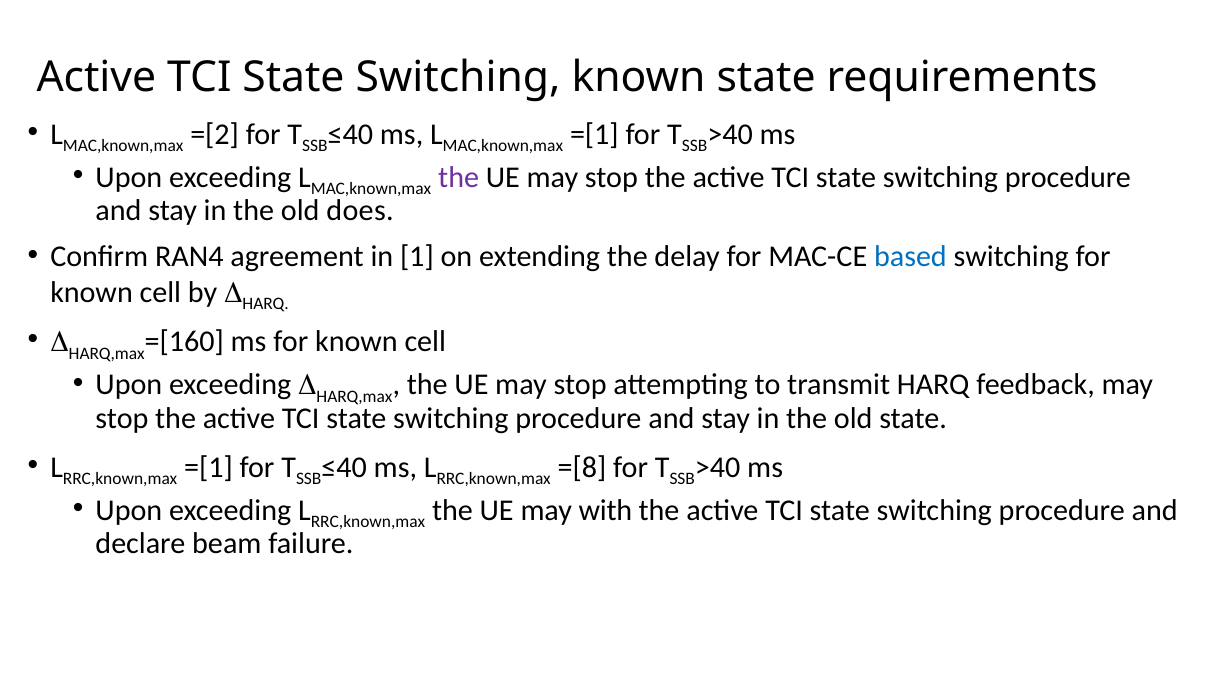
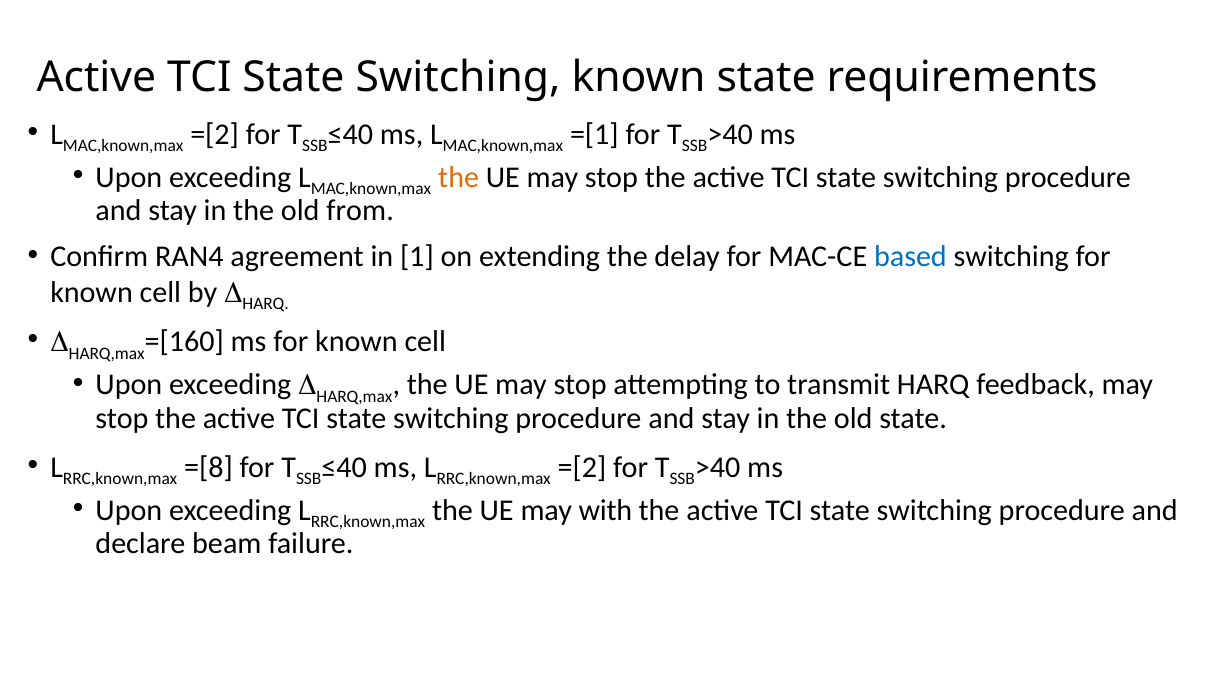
the at (459, 177) colour: purple -> orange
does: does -> from
=[1 at (208, 467): =[1 -> =[8
=[8 at (582, 467): =[8 -> =[2
